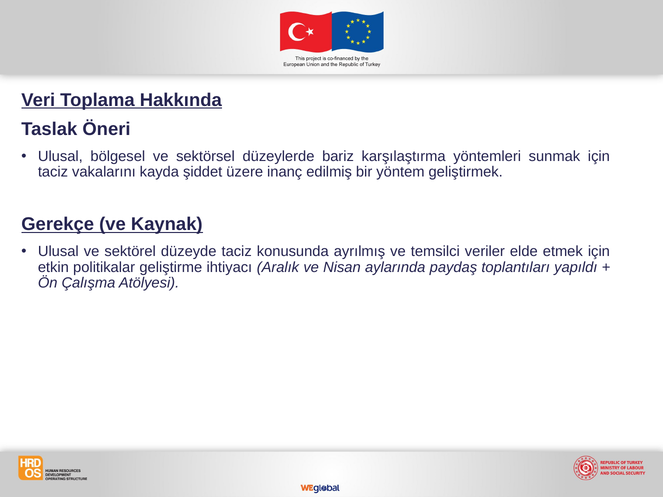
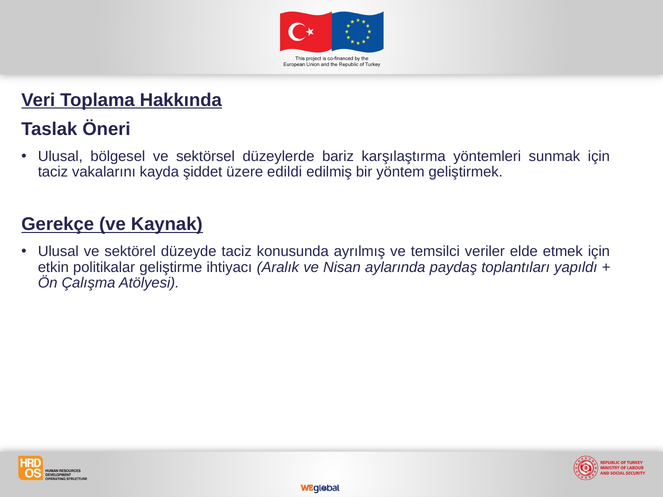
inanç: inanç -> edildi
